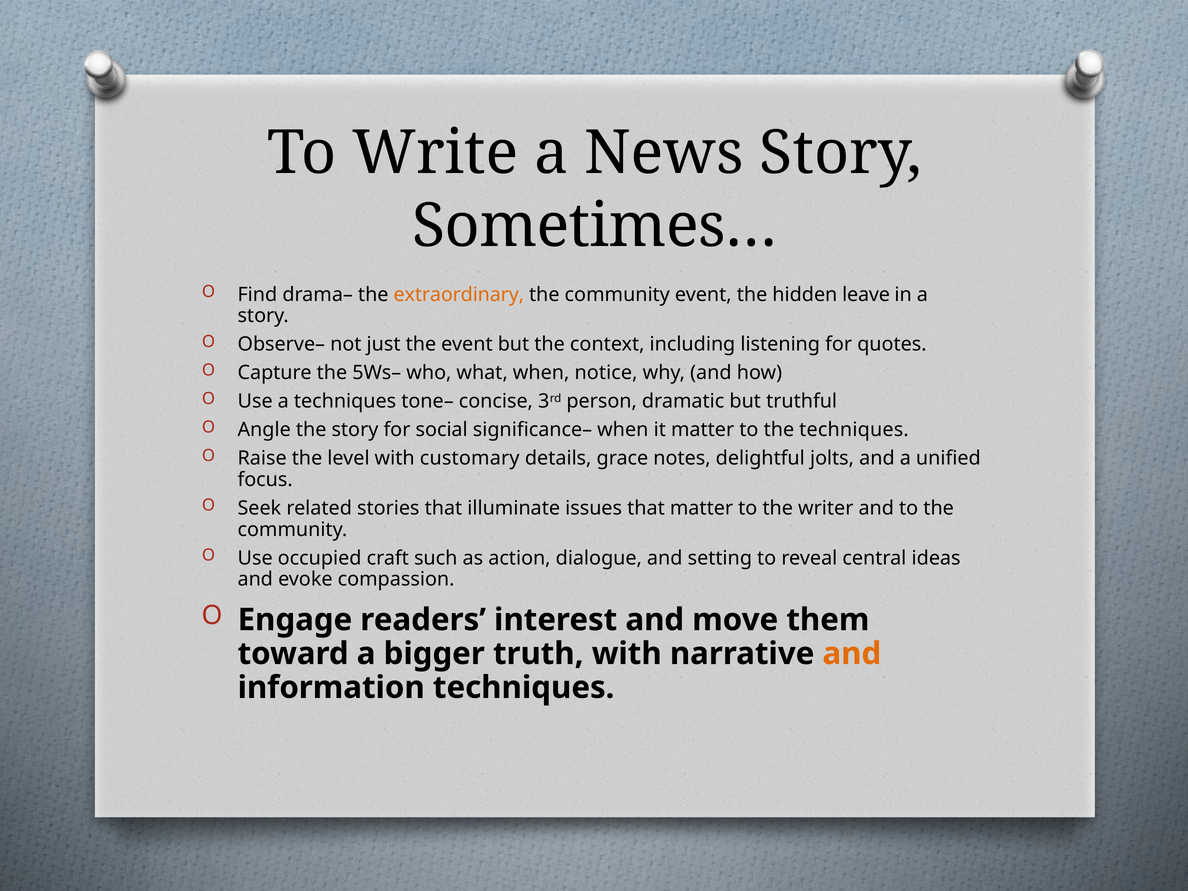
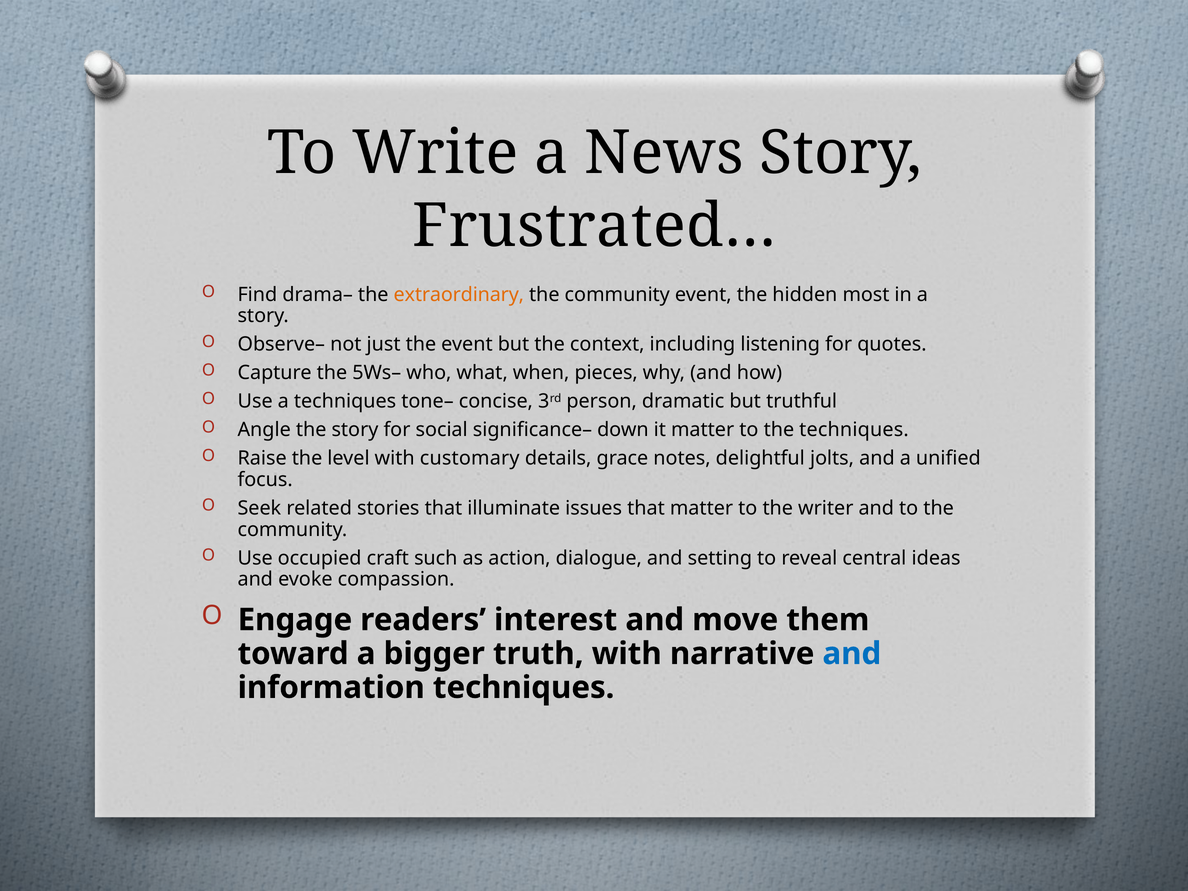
Sometimes…: Sometimes… -> Frustrated…
leave: leave -> most
notice: notice -> pieces
significance– when: when -> down
and at (852, 654) colour: orange -> blue
